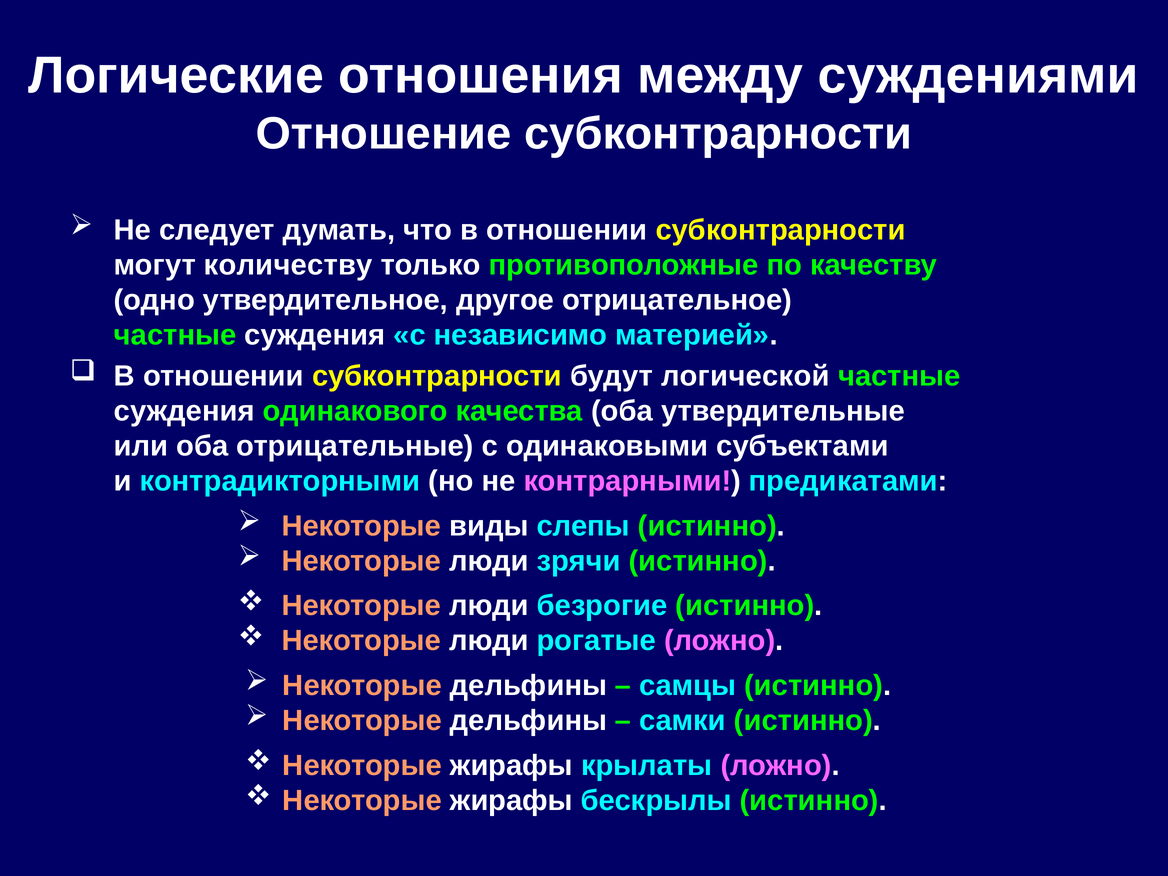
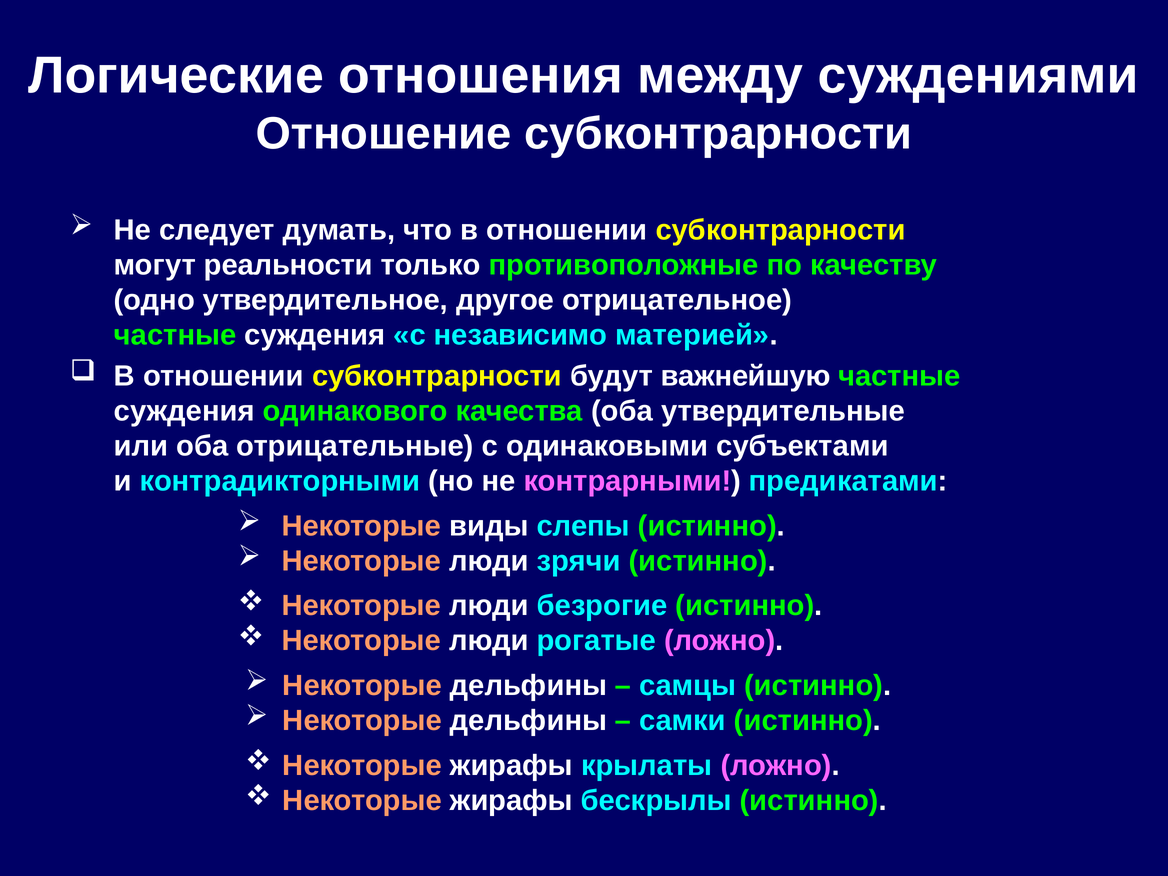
количеству: количеству -> реальности
логической: логической -> важнейшую
